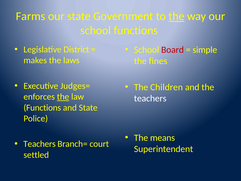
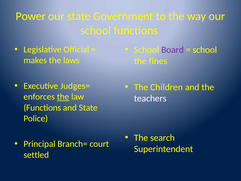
Farms: Farms -> Power
the at (176, 16) underline: present -> none
District: District -> Official
Board colour: red -> purple
simple at (205, 50): simple -> school
means: means -> search
Teachers at (40, 144): Teachers -> Principal
